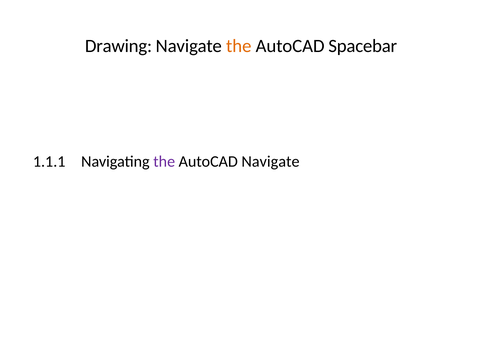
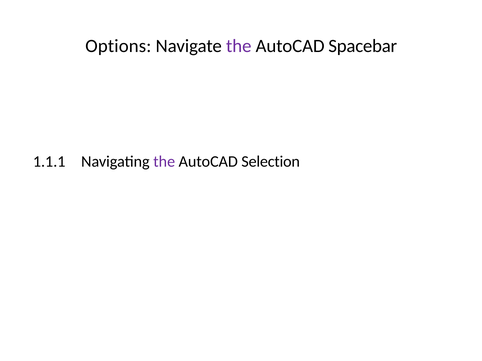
Drawing: Drawing -> Options
the at (239, 46) colour: orange -> purple
AutoCAD Navigate: Navigate -> Selection
